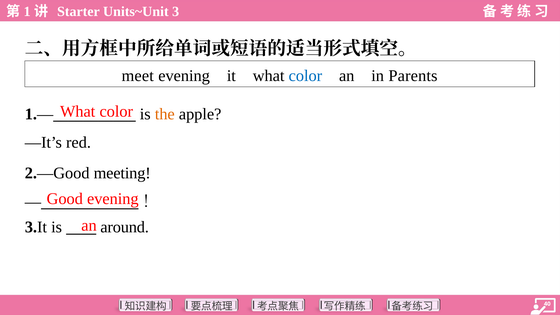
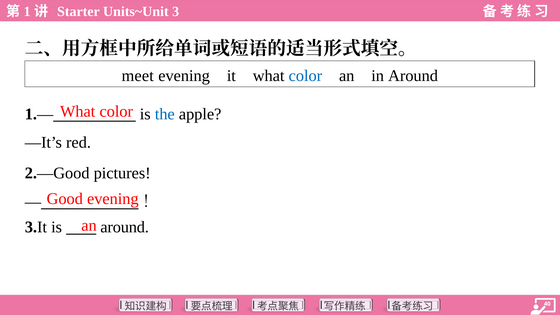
in Parents: Parents -> Around
the colour: orange -> blue
meeting: meeting -> pictures
